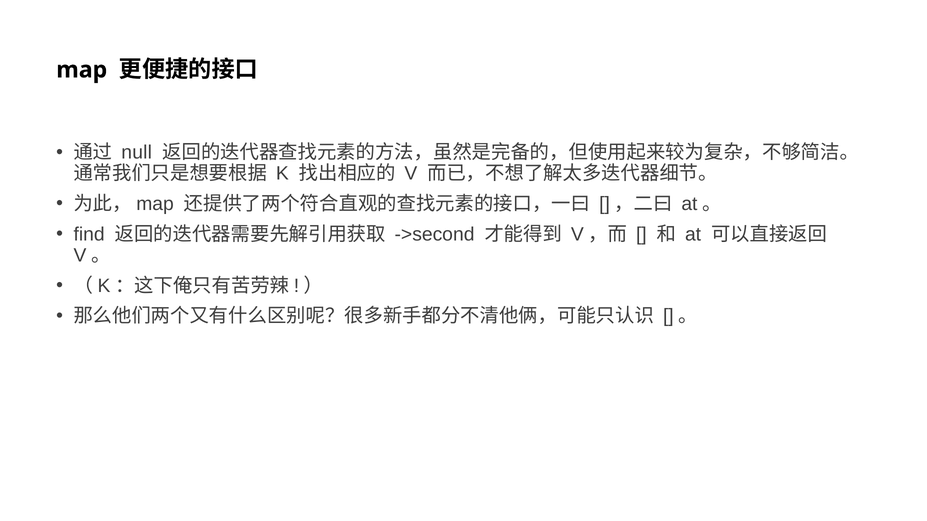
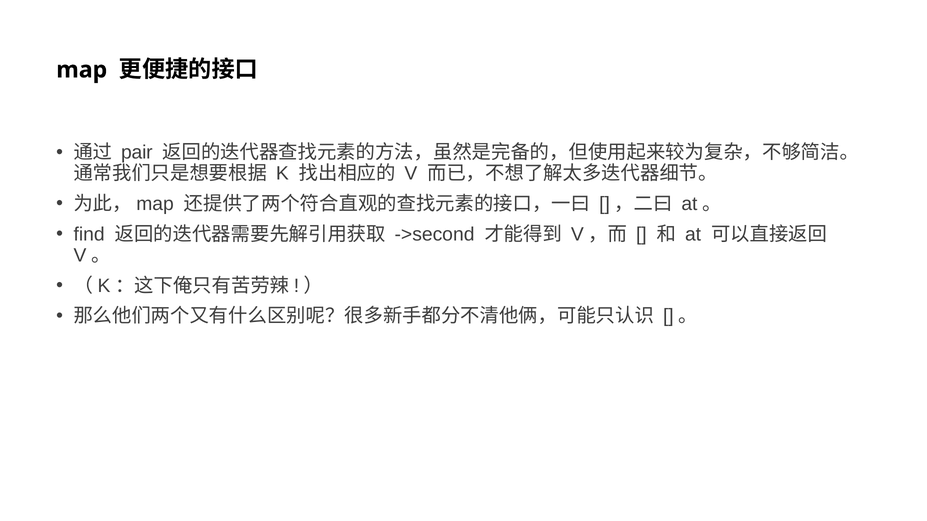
null: null -> pair
